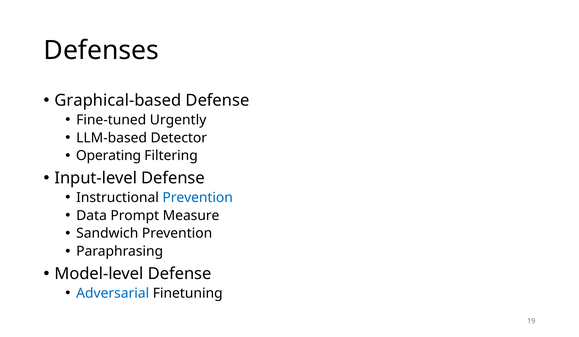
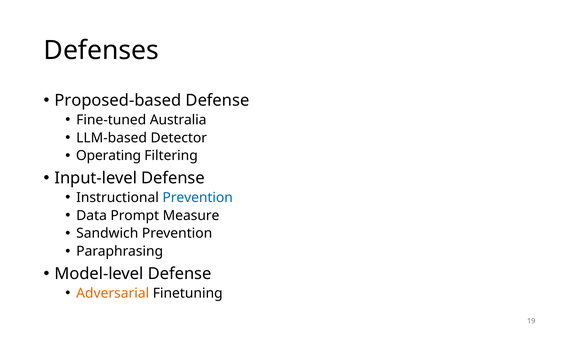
Graphical-based: Graphical-based -> Proposed-based
Urgently: Urgently -> Australia
Adversarial colour: blue -> orange
